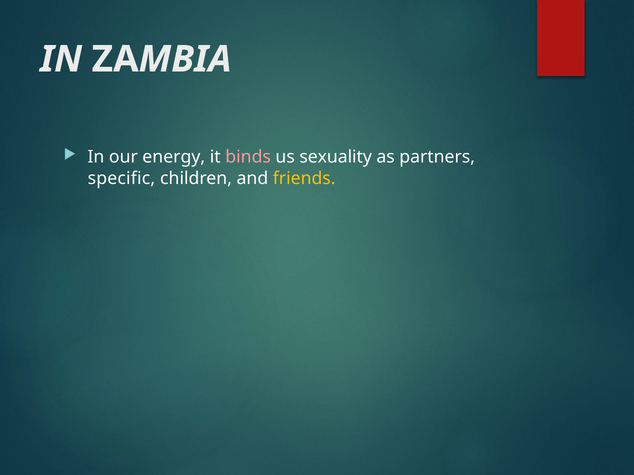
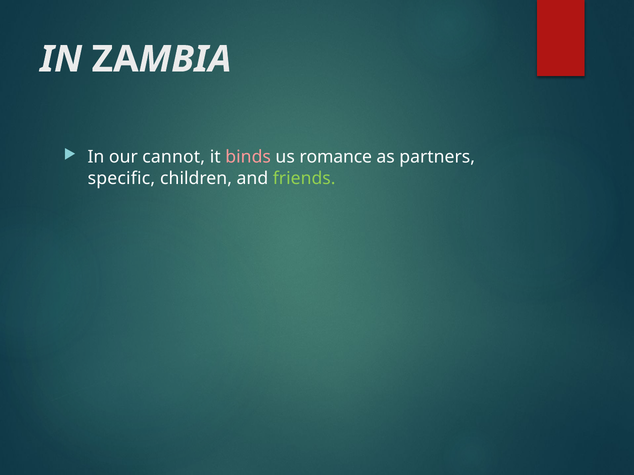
energy: energy -> cannot
sexuality: sexuality -> romance
friends colour: yellow -> light green
